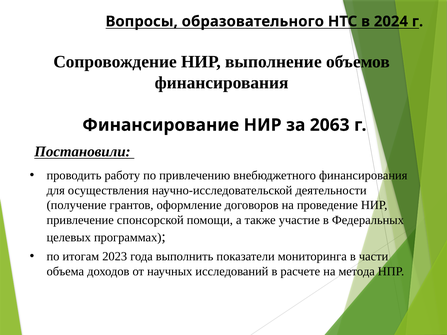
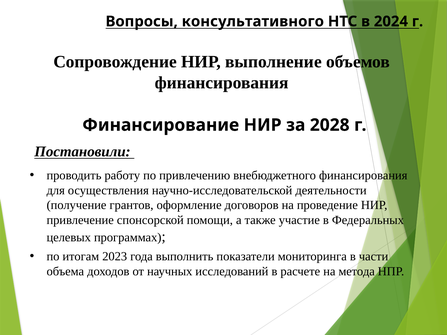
образовательного: образовательного -> консультативного
2063: 2063 -> 2028
